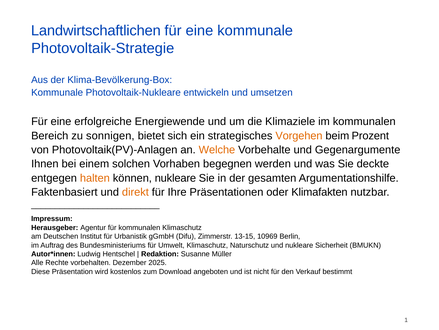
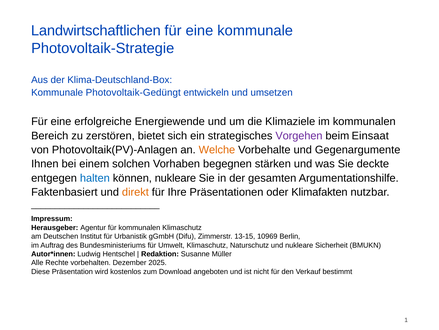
Klima-Bevölkerung-Box: Klima-Bevölkerung-Box -> Klima-Deutschland-Box
Photovoltaik-Nukleare: Photovoltaik-Nukleare -> Photovoltaik-Gedüngt
sonnigen: sonnigen -> zerstören
Vorgehen colour: orange -> purple
Prozent: Prozent -> Einsaat
werden: werden -> stärken
halten colour: orange -> blue
